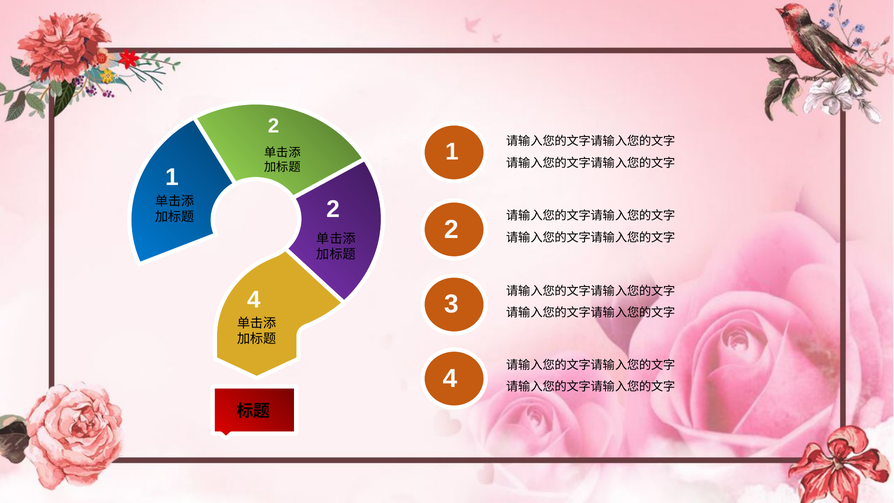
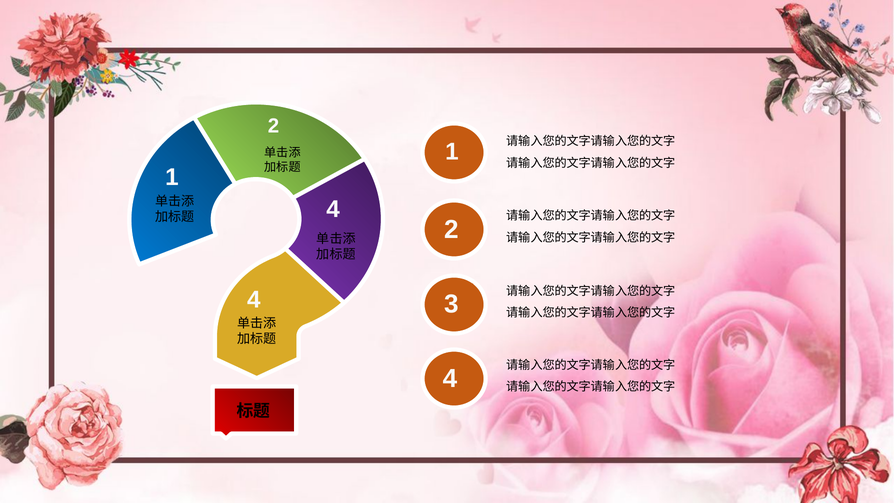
2 at (333, 209): 2 -> 4
